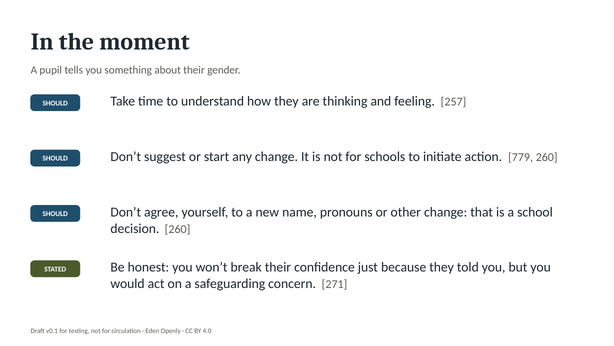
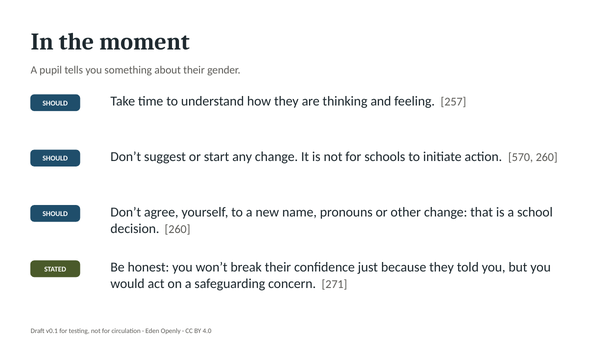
779: 779 -> 570
